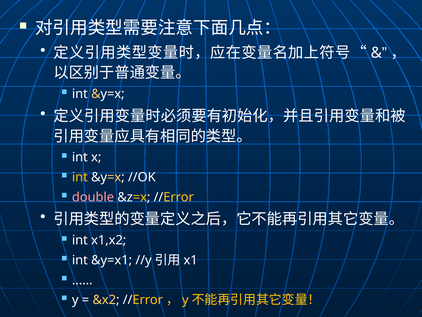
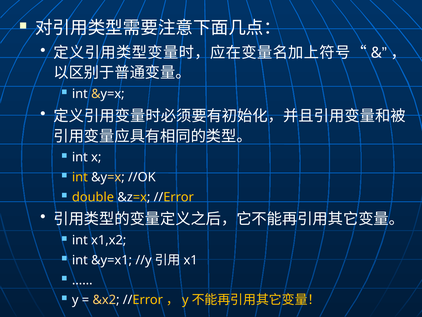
double colour: pink -> yellow
